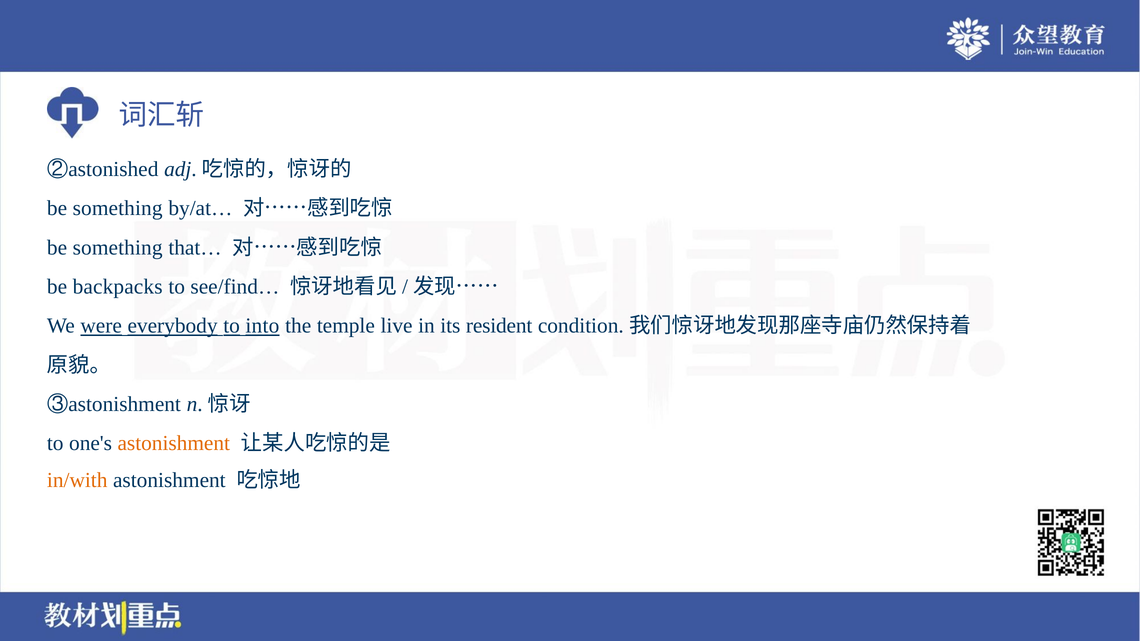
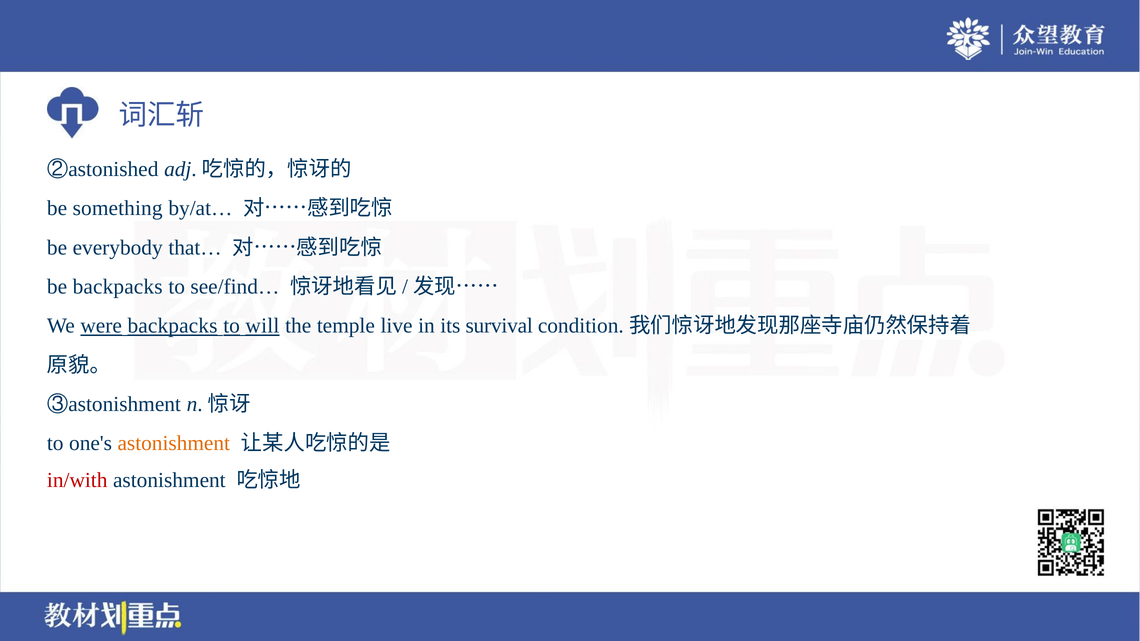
something at (118, 248): something -> everybody
were everybody: everybody -> backpacks
into: into -> will
resident: resident -> survival
in/with colour: orange -> red
